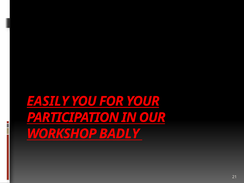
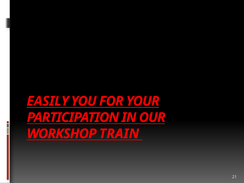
BADLY: BADLY -> TRAIN
